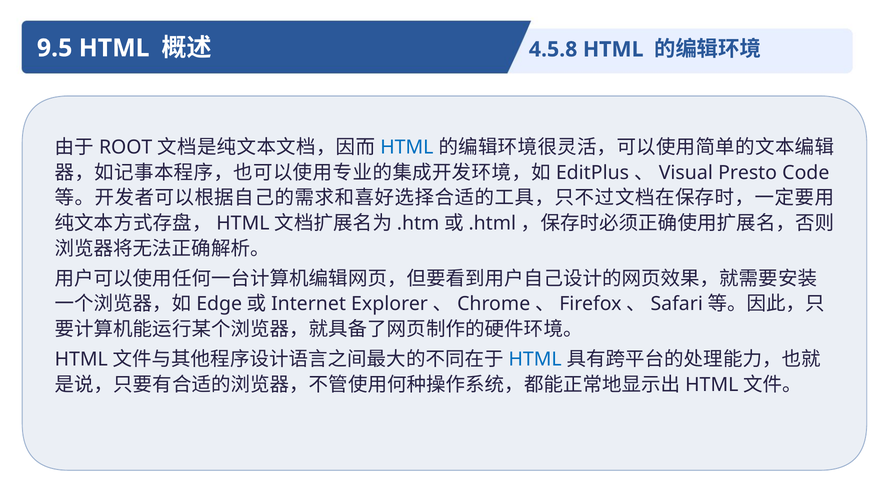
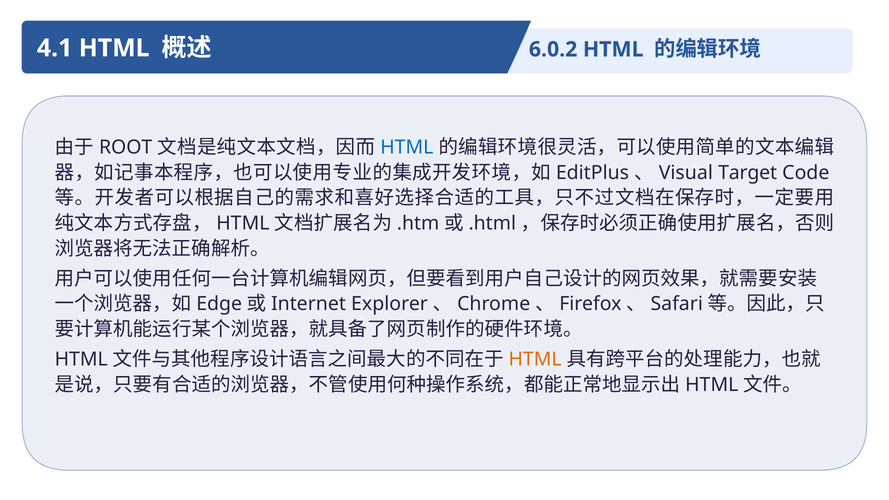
9.5: 9.5 -> 4.1
4.5.8: 4.5.8 -> 6.0.2
Presto: Presto -> Target
HTML at (535, 359) colour: blue -> orange
